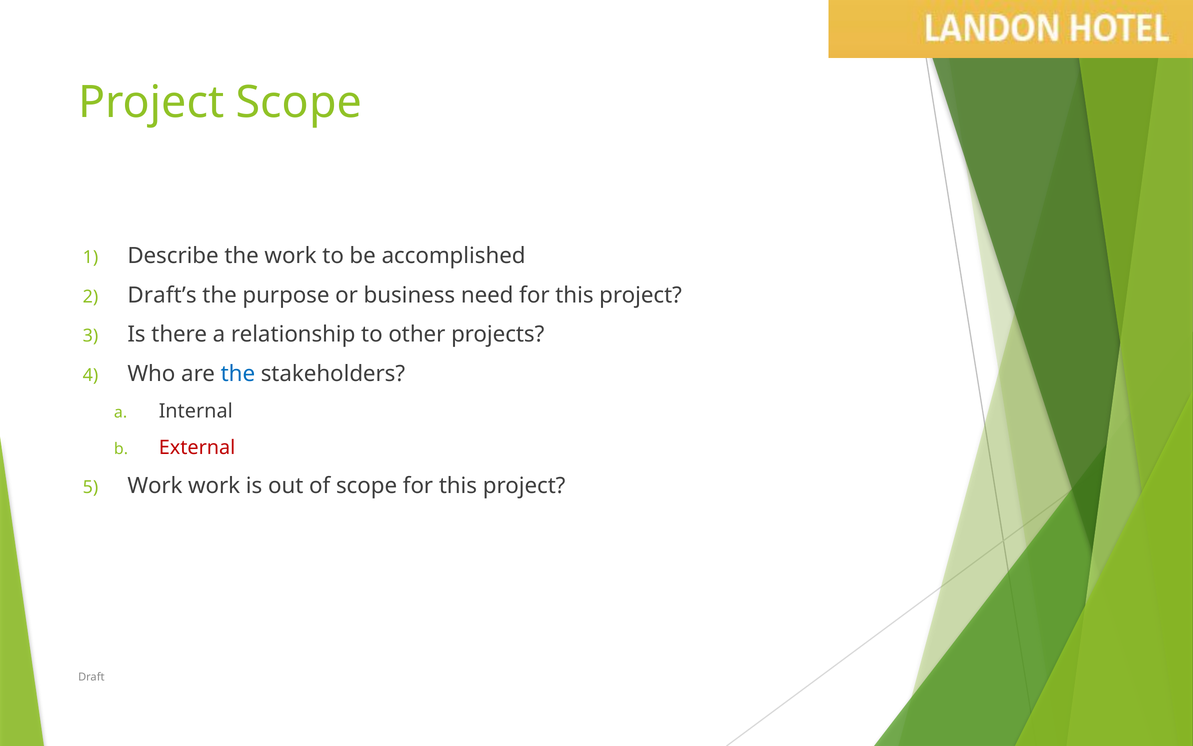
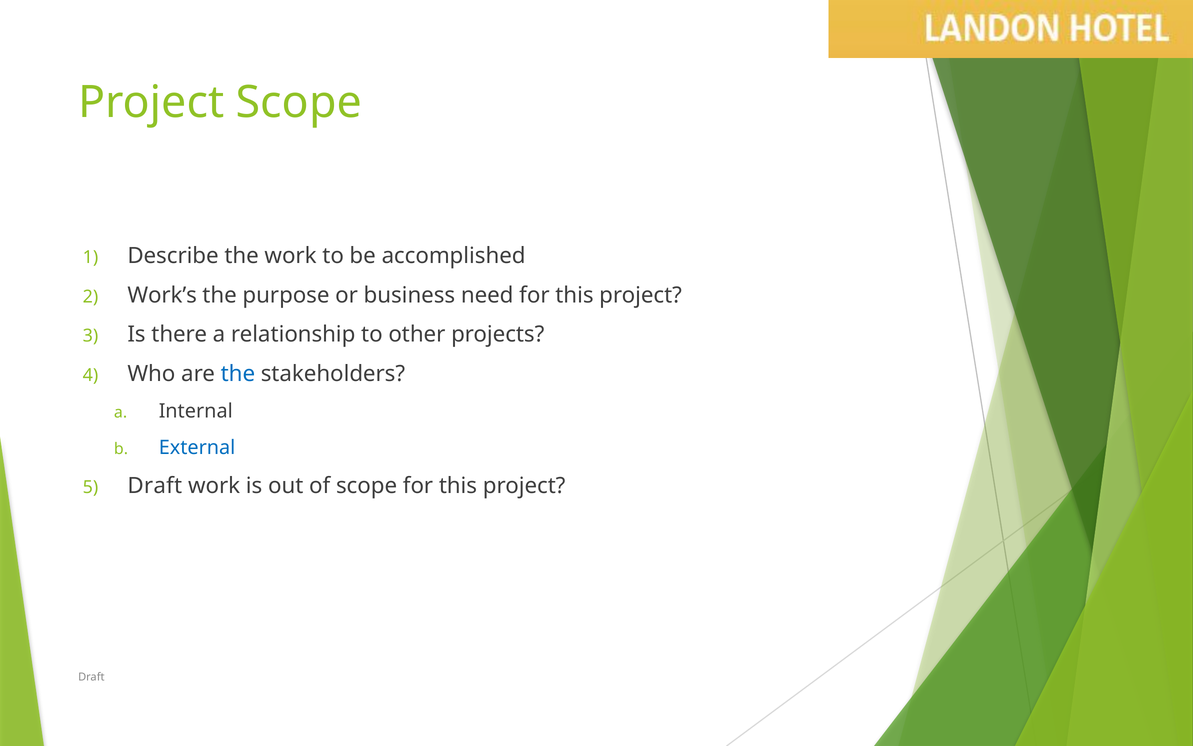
Draft’s: Draft’s -> Work’s
External colour: red -> blue
Work at (155, 486): Work -> Draft
